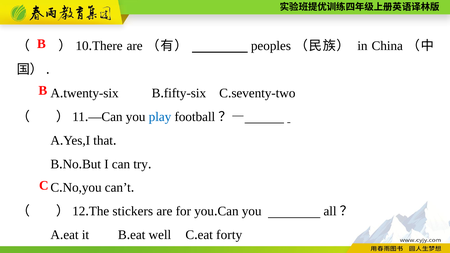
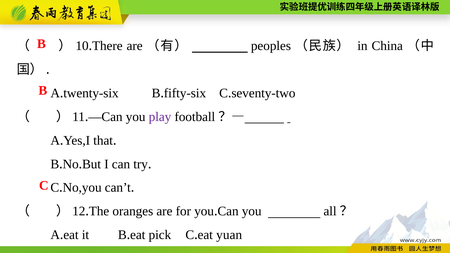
play colour: blue -> purple
stickers: stickers -> oranges
well: well -> pick
forty: forty -> yuan
